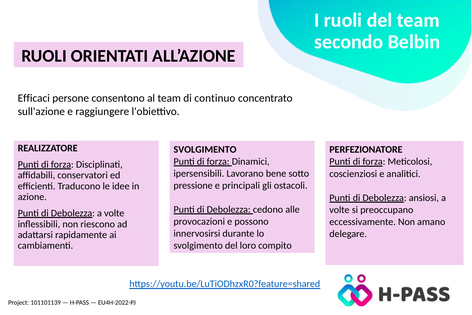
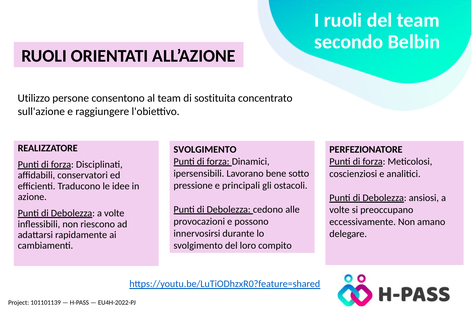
Efficaci: Efficaci -> Utilizzo
continuo: continuo -> sostituita
